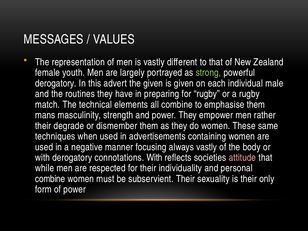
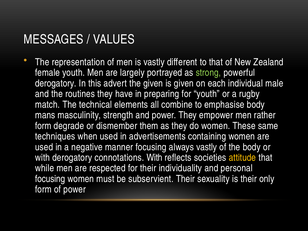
for rugby: rugby -> youth
emphasise them: them -> body
their at (43, 126): their -> form
attitude colour: pink -> yellow
combine at (50, 179): combine -> focusing
